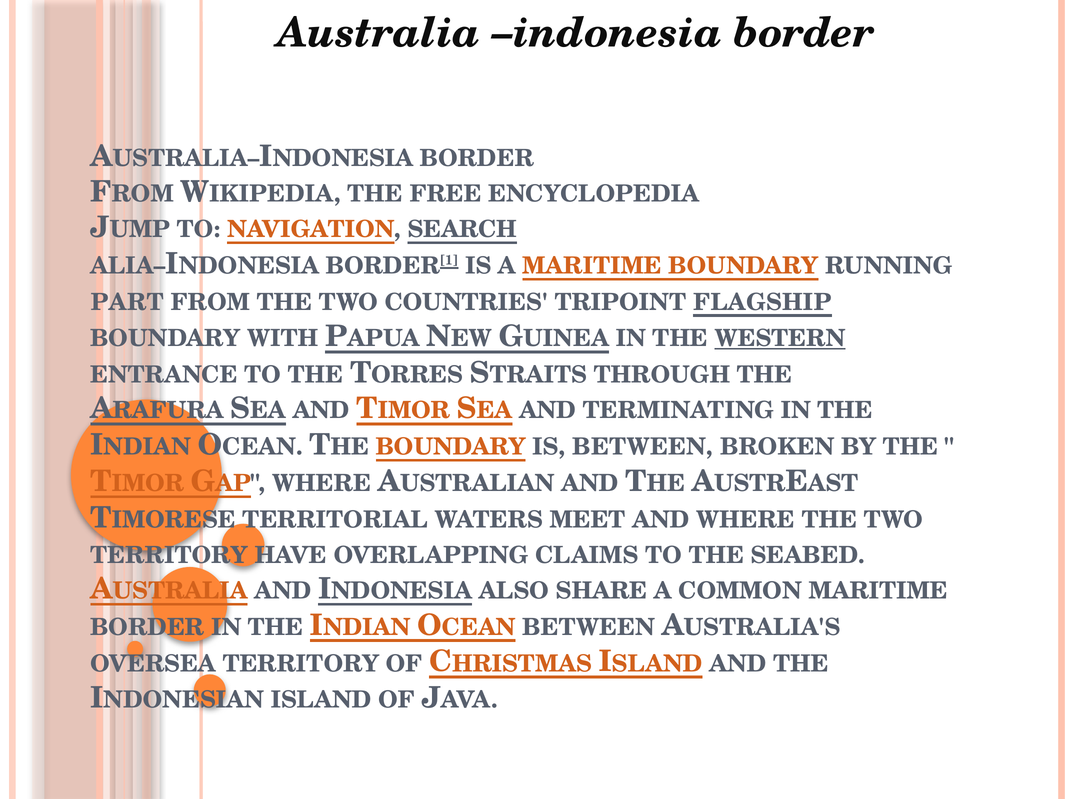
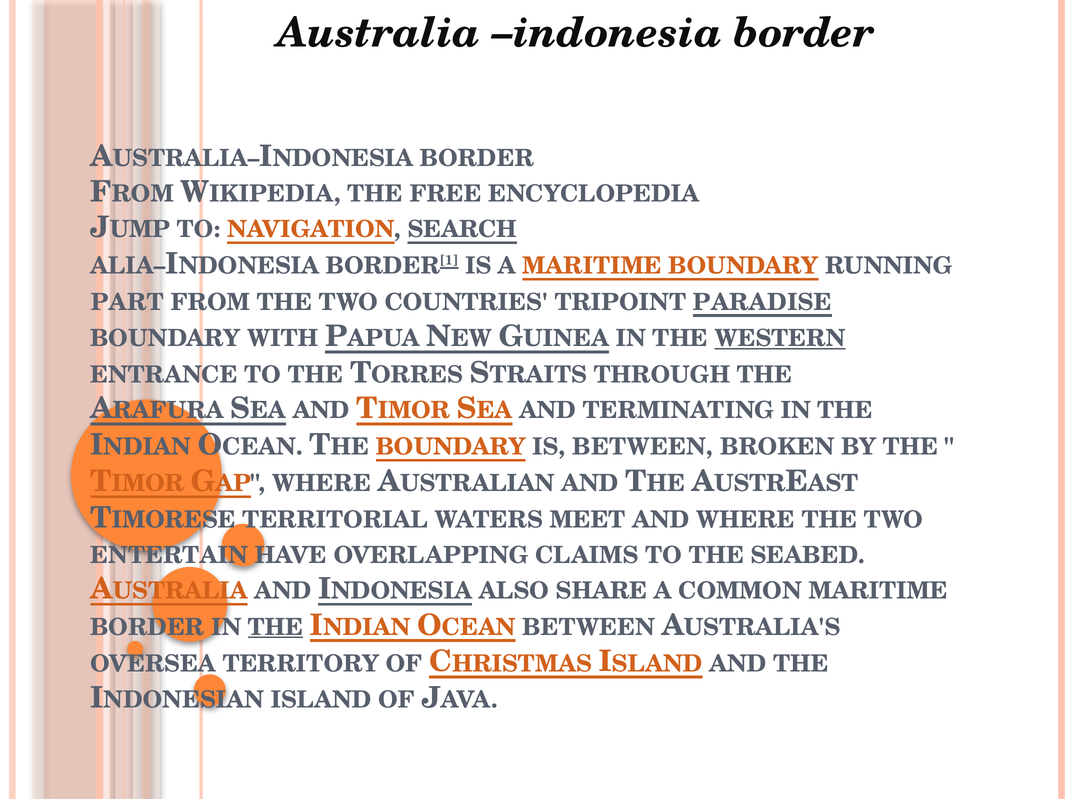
FLAGSHIP: FLAGSHIP -> PARADISE
TERRITORY at (169, 555): TERRITORY -> ENTERTAIN
THE at (276, 627) underline: none -> present
